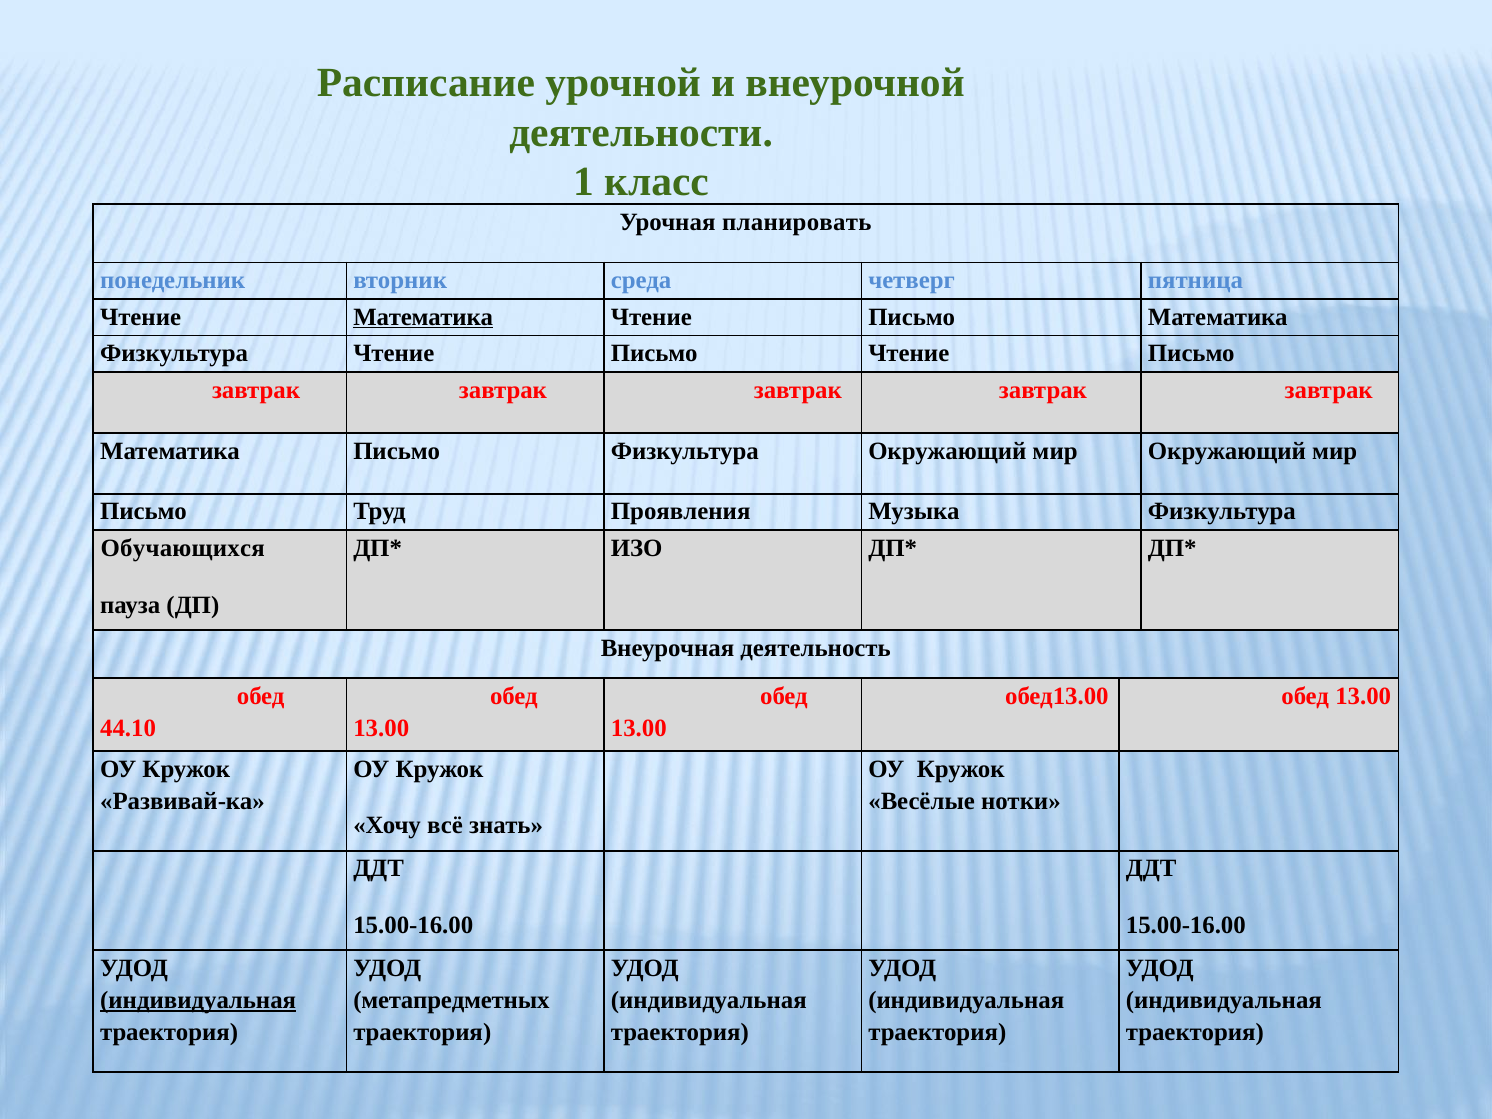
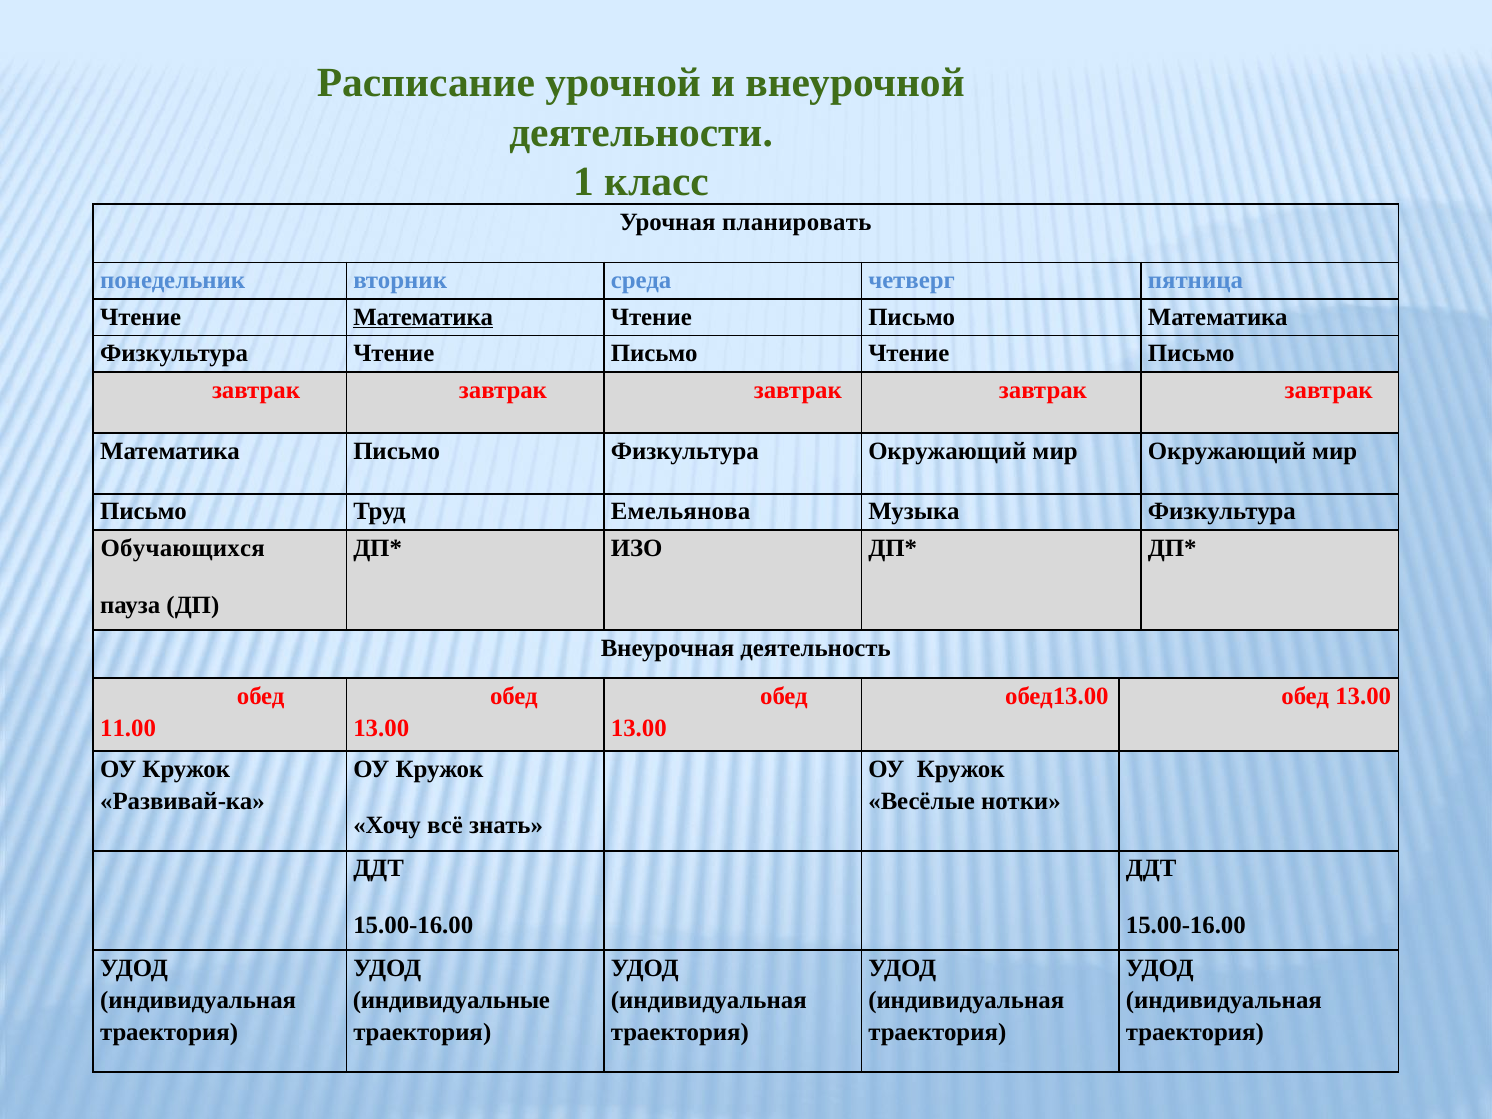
Проявления: Проявления -> Емельянова
44.10: 44.10 -> 11.00
индивидуальная at (198, 1000) underline: present -> none
метапредметных: метапредметных -> индивидуальные
